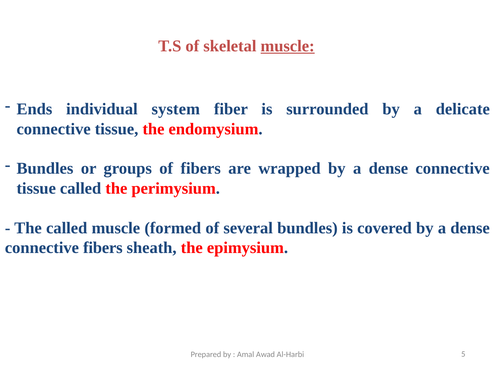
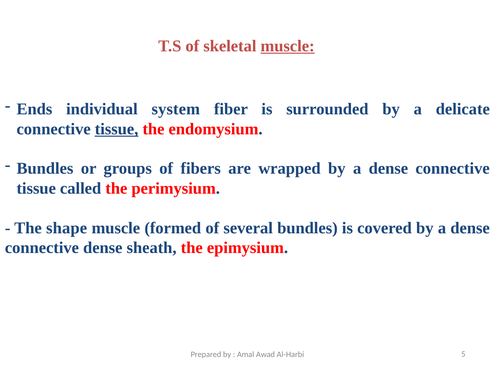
tissue at (117, 129) underline: none -> present
The called: called -> shape
connective fibers: fibers -> dense
